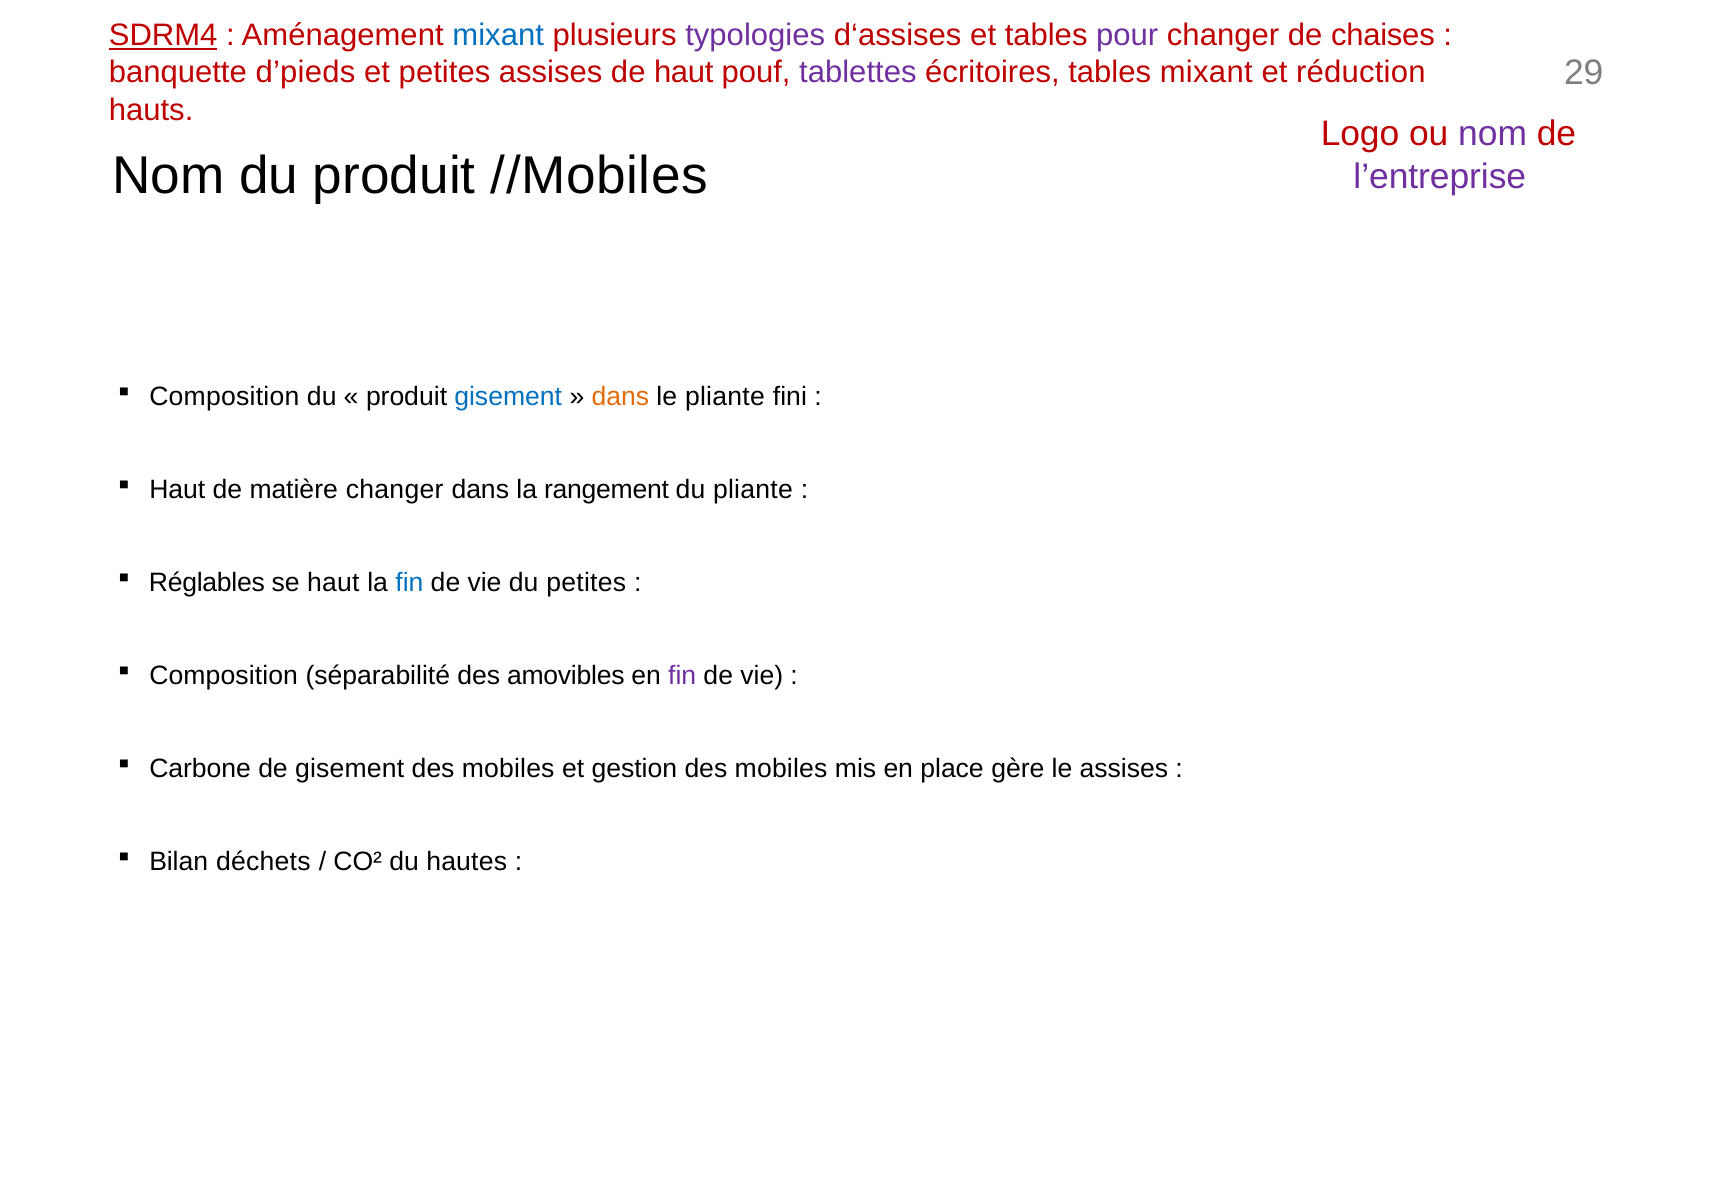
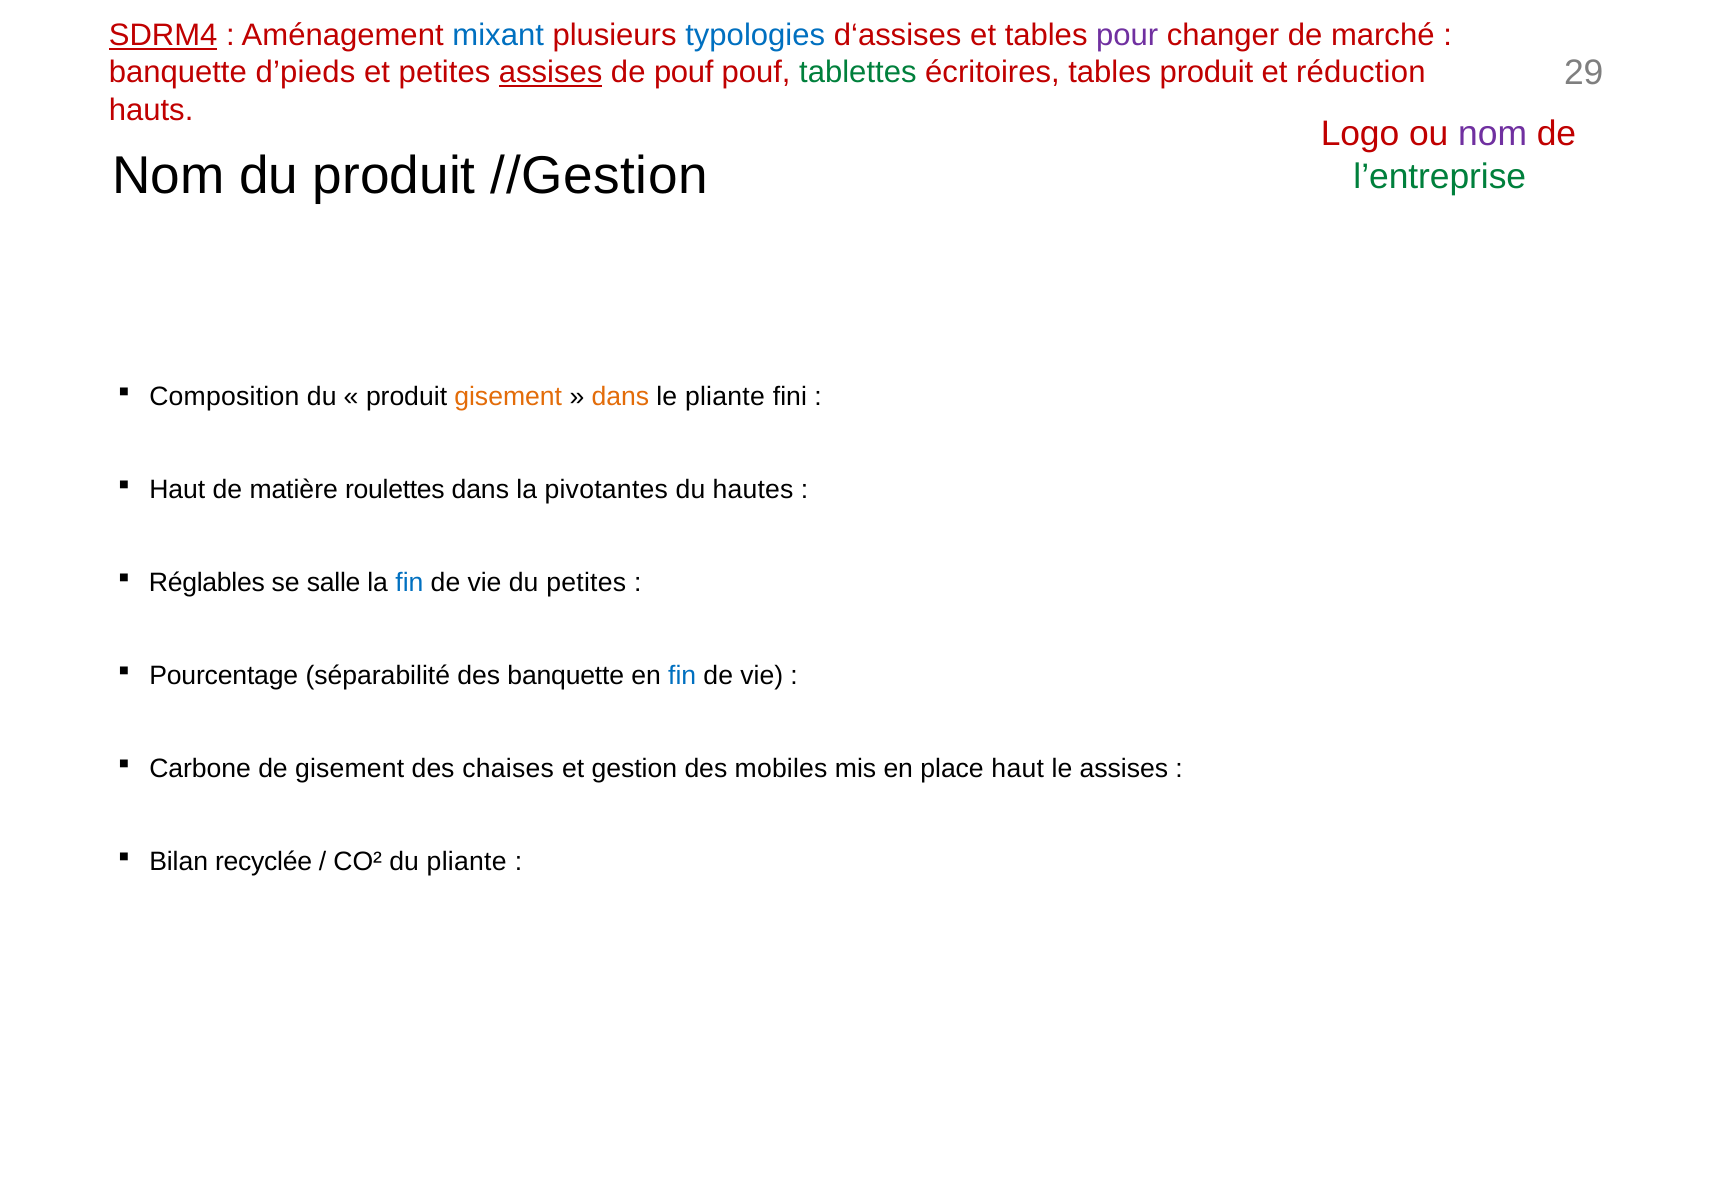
typologies colour: purple -> blue
chaises: chaises -> marché
assises at (551, 73) underline: none -> present
de haut: haut -> pouf
tablettes colour: purple -> green
tables mixant: mixant -> produit
//Mobiles: //Mobiles -> //Gestion
l’entreprise colour: purple -> green
gisement at (508, 397) colour: blue -> orange
matière changer: changer -> roulettes
rangement: rangement -> pivotantes
du pliante: pliante -> hautes
se haut: haut -> salle
Composition at (224, 676): Composition -> Pourcentage
des amovibles: amovibles -> banquette
fin at (682, 676) colour: purple -> blue
mobiles at (508, 769): mobiles -> chaises
place gère: gère -> haut
déchets: déchets -> recyclée
du hautes: hautes -> pliante
